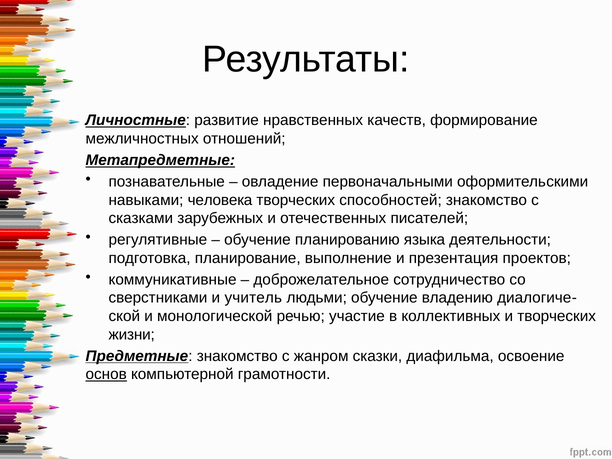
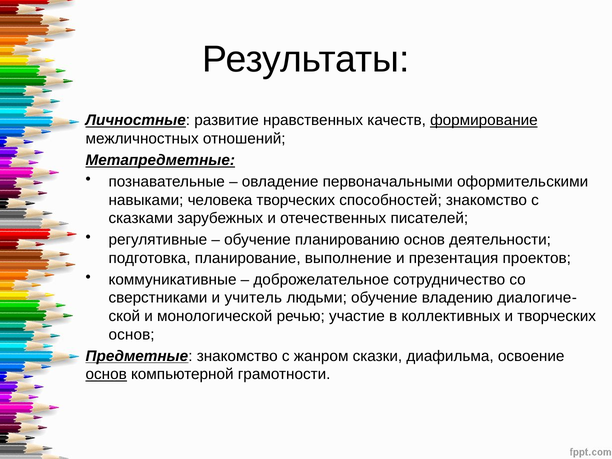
формирование underline: none -> present
планированию языка: языка -> основ
жизни at (132, 335): жизни -> основ
